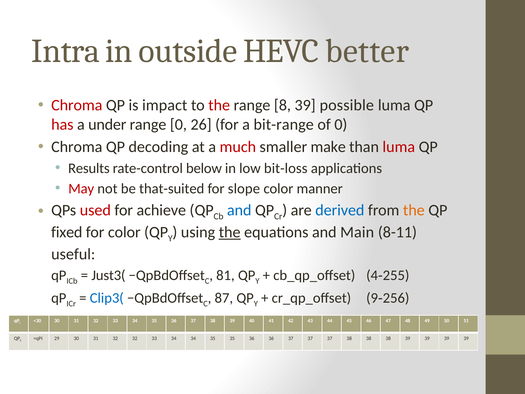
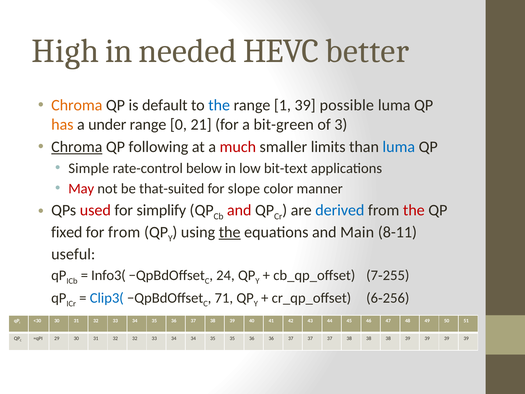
Intra: Intra -> High
outside: outside -> needed
Chroma at (77, 105) colour: red -> orange
impact: impact -> default
the at (219, 105) colour: red -> blue
8: 8 -> 1
has colour: red -> orange
26: 26 -> 21
bit-range: bit-range -> bit-green
of 0: 0 -> 3
Chroma at (77, 147) underline: none -> present
decoding: decoding -> following
make: make -> limits
luma at (399, 147) colour: red -> blue
Results: Results -> Simple
bit-loss: bit-loss -> bit-text
achieve: achieve -> simplify
and at (239, 210) colour: blue -> red
the at (414, 210) colour: orange -> red
for color: color -> from
Just3(: Just3( -> Info3(
81: 81 -> 24
4: 4 -> 7
87: 87 -> 71
9: 9 -> 6
